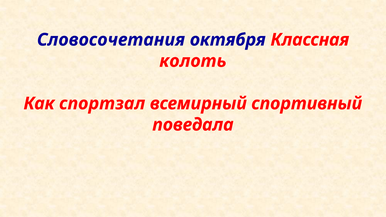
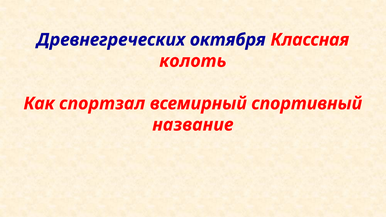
Словосочетания: Словосочетания -> Древнегреческих
поведала: поведала -> название
